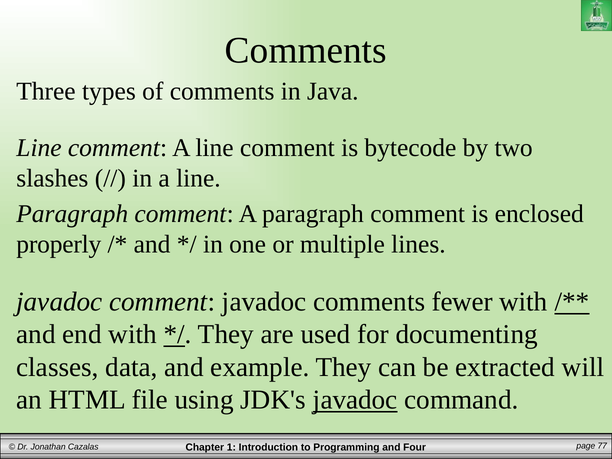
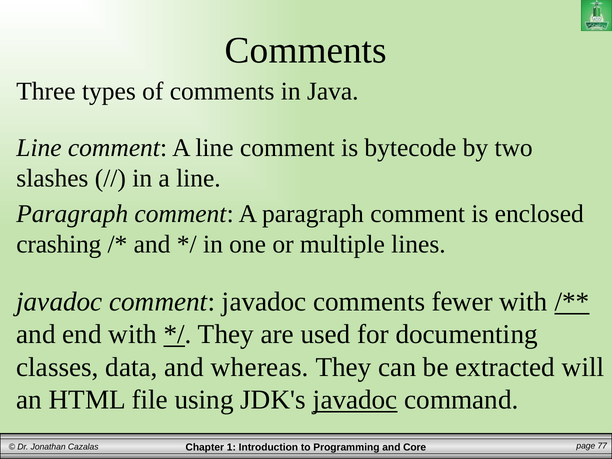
properly: properly -> crashing
example: example -> whereas
Four: Four -> Core
